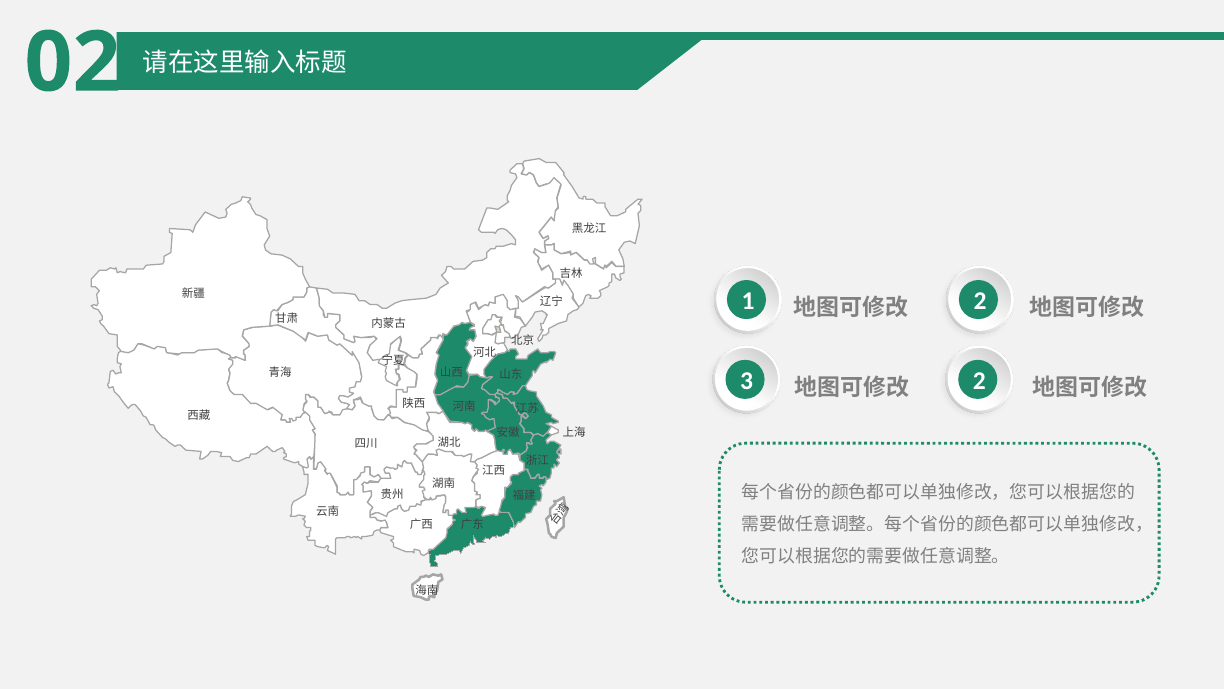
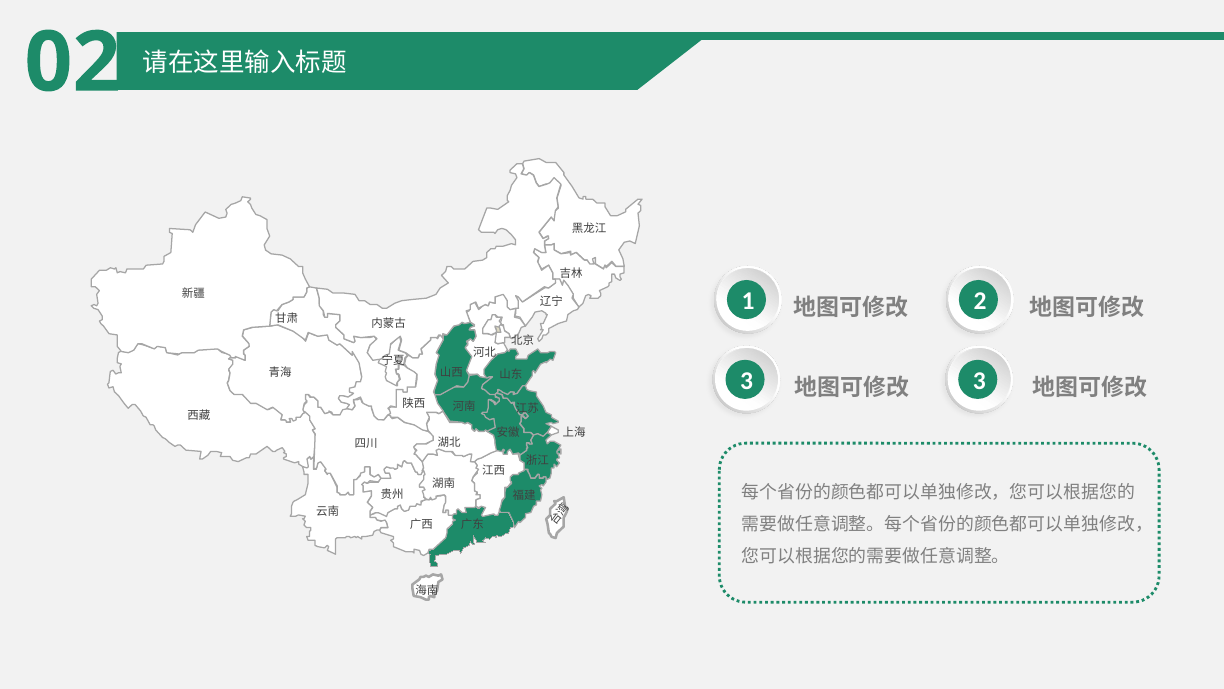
3 2: 2 -> 3
